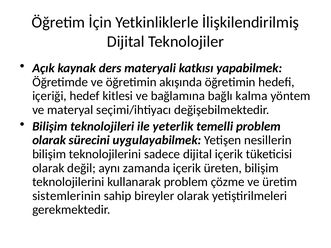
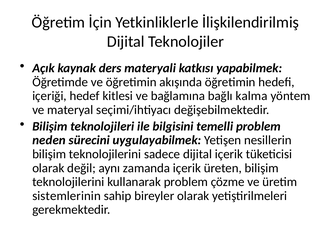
yeterlik: yeterlik -> bilgisini
olarak at (49, 140): olarak -> neden
